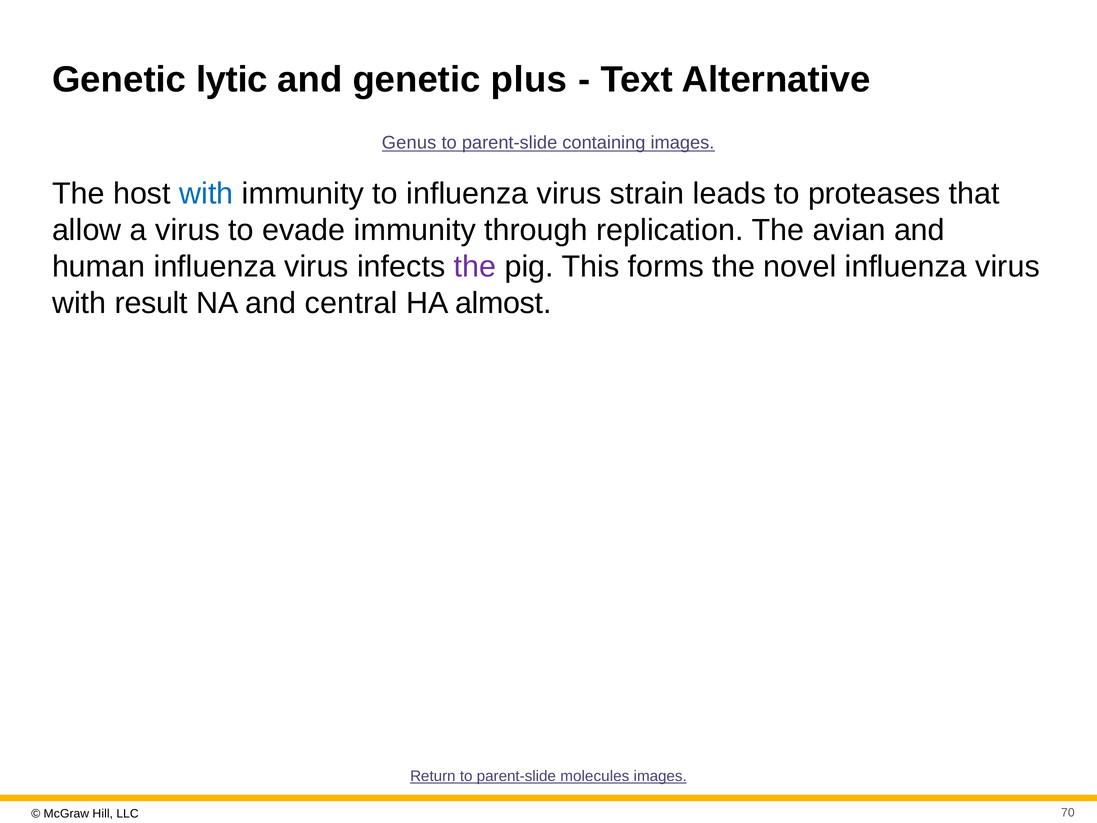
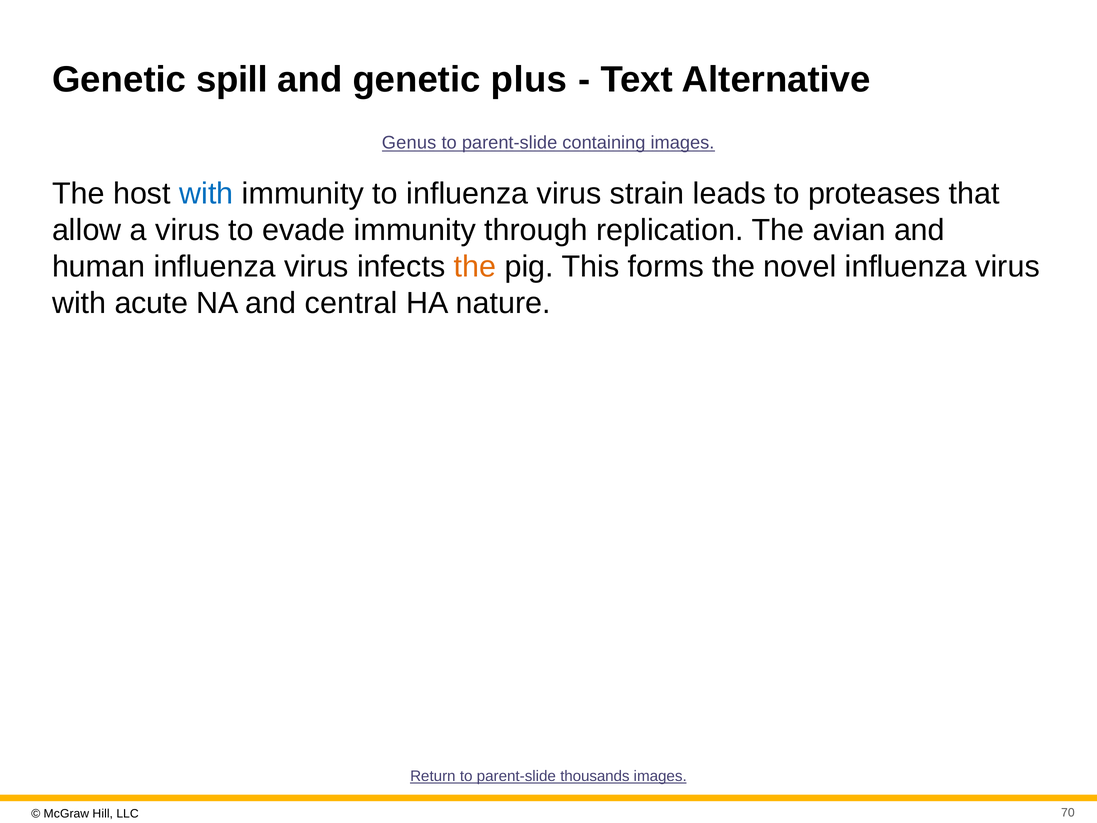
lytic: lytic -> spill
the at (475, 267) colour: purple -> orange
result: result -> acute
almost: almost -> nature
molecules: molecules -> thousands
